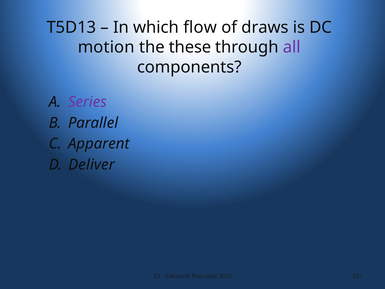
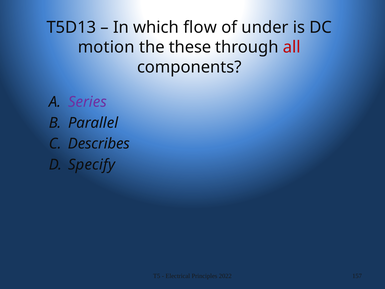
draws: draws -> under
all colour: purple -> red
Apparent: Apparent -> Describes
Deliver: Deliver -> Specify
